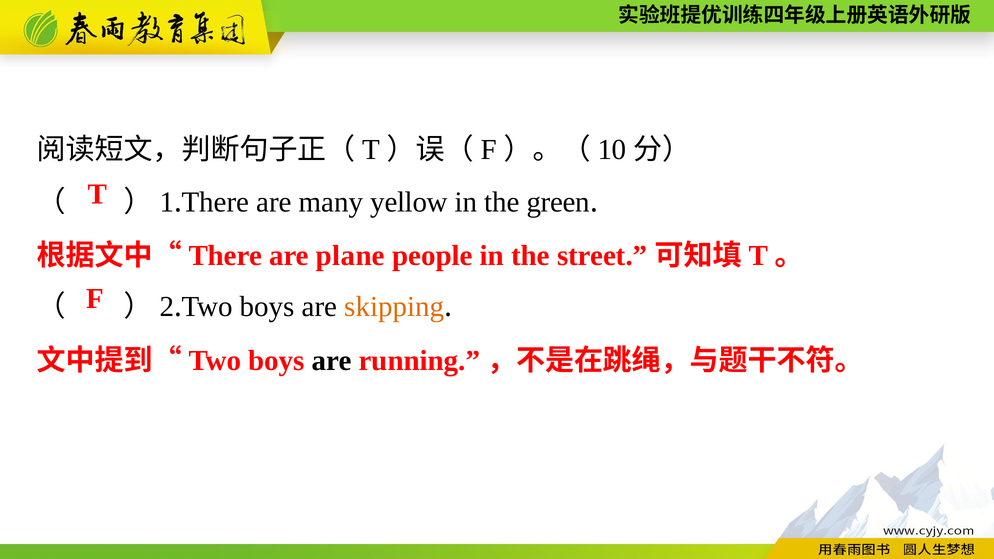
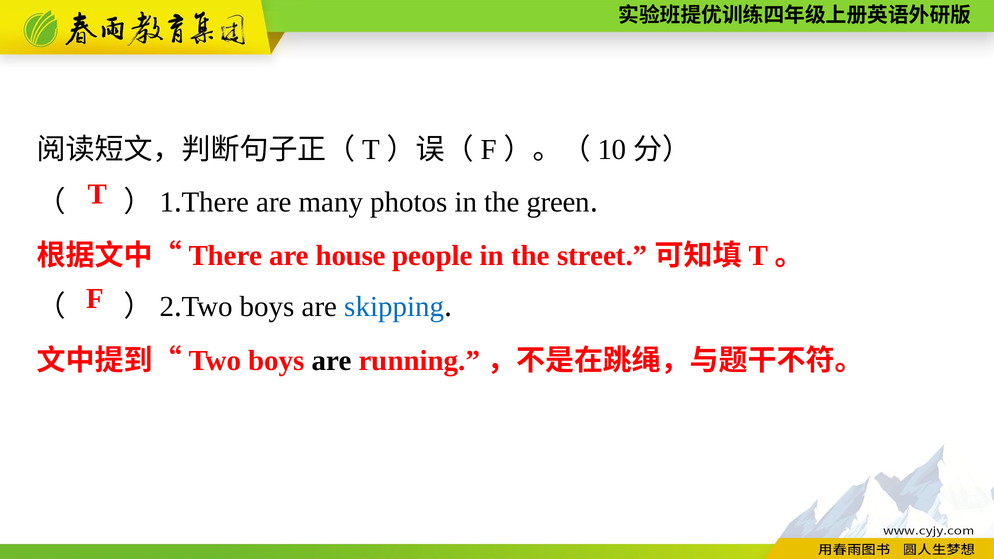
yellow: yellow -> photos
plane: plane -> house
skipping colour: orange -> blue
